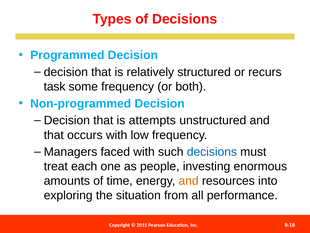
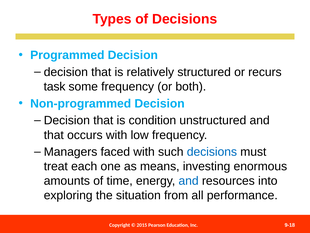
attempts: attempts -> condition
people: people -> means
and at (189, 181) colour: orange -> blue
